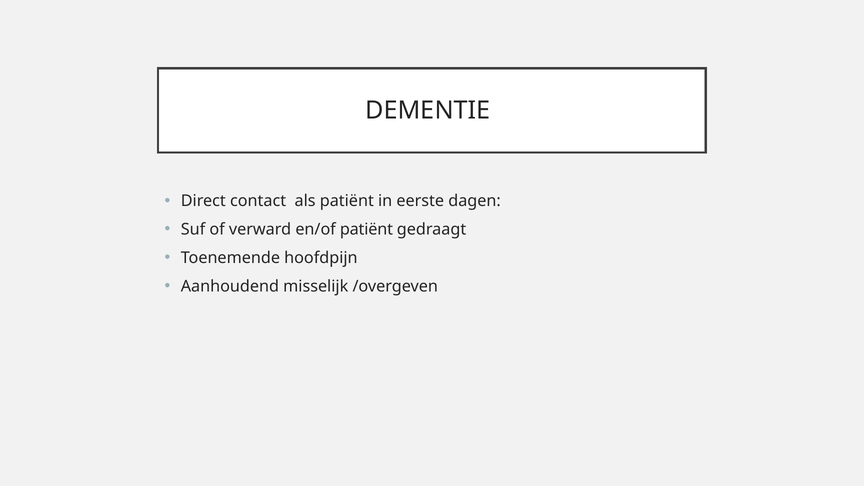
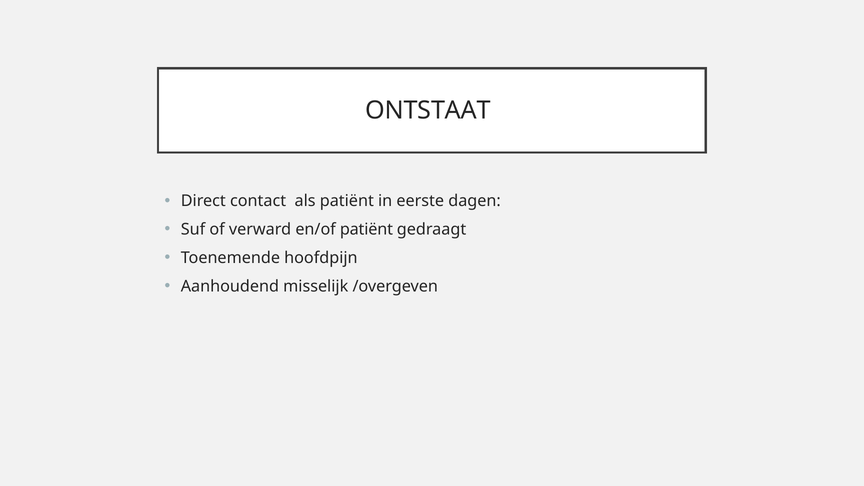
DEMENTIE: DEMENTIE -> ONTSTAAT
